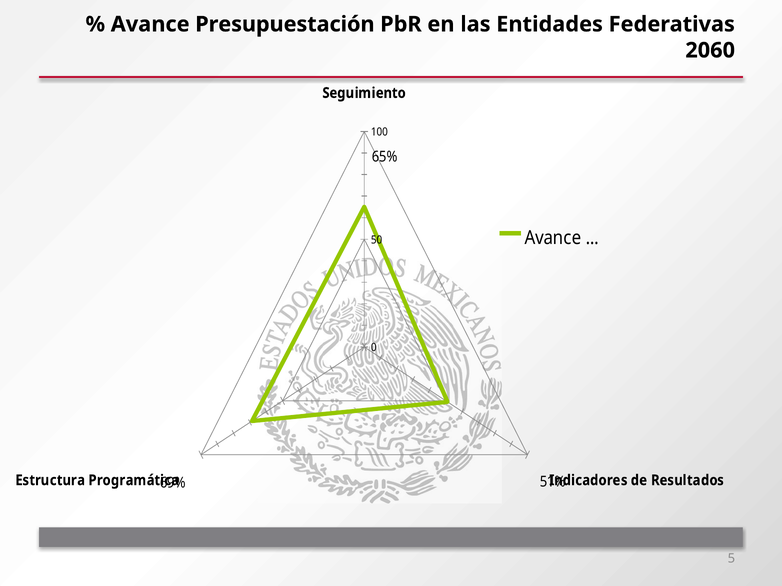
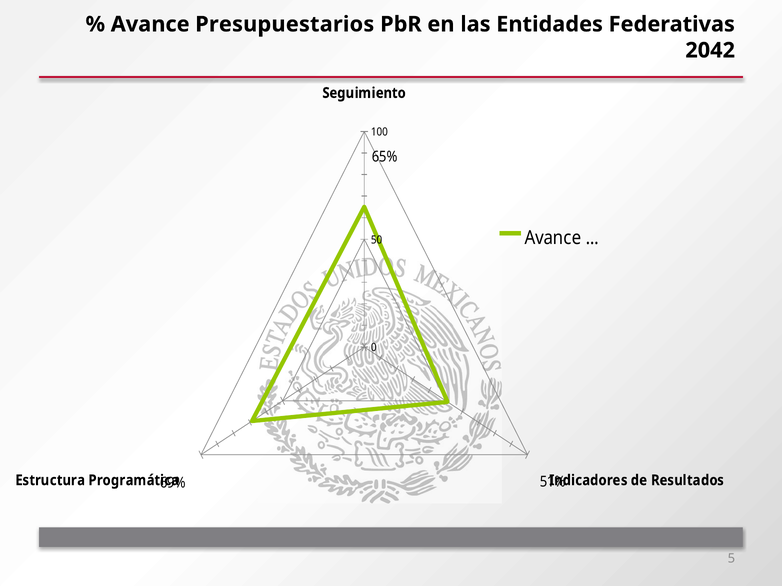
Presupuestación: Presupuestación -> Presupuestarios
2060: 2060 -> 2042
